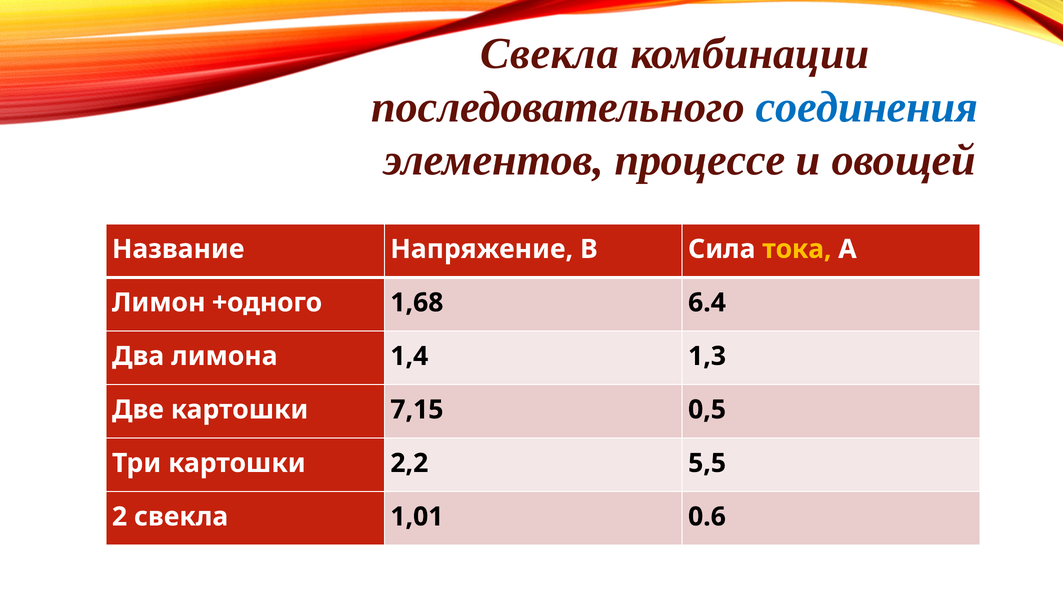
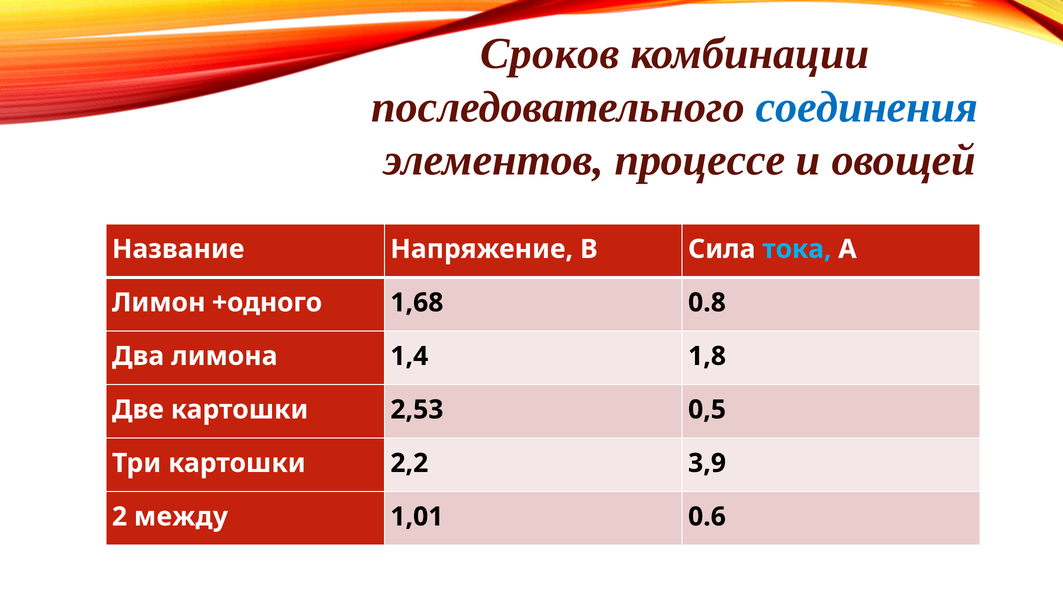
Свекла at (550, 54): Свекла -> Сроков
тока colour: yellow -> light blue
6.4: 6.4 -> 0.8
1,3: 1,3 -> 1,8
7,15: 7,15 -> 2,53
5,5: 5,5 -> 3,9
2 свекла: свекла -> между
